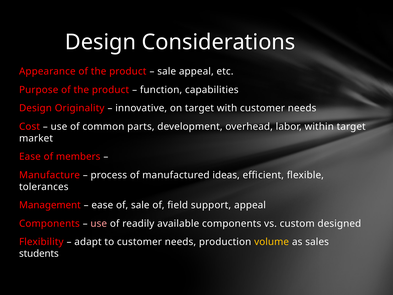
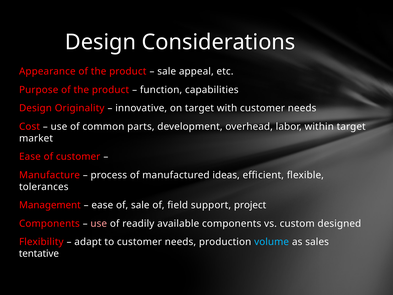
of members: members -> customer
support appeal: appeal -> project
volume colour: yellow -> light blue
students: students -> tentative
